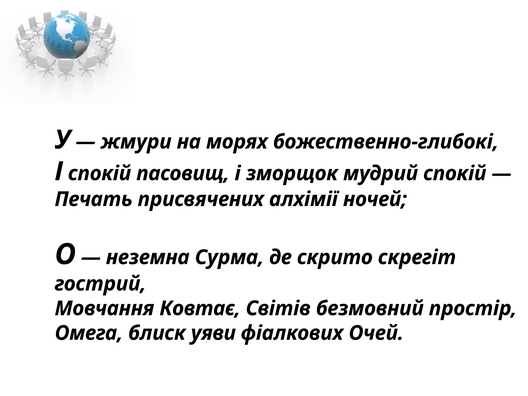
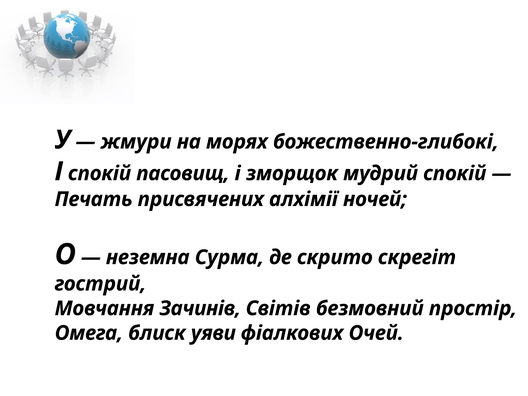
Ковтає: Ковтає -> Зачинів
